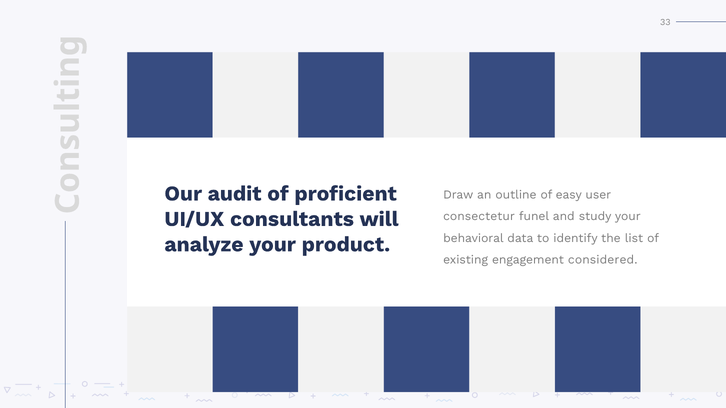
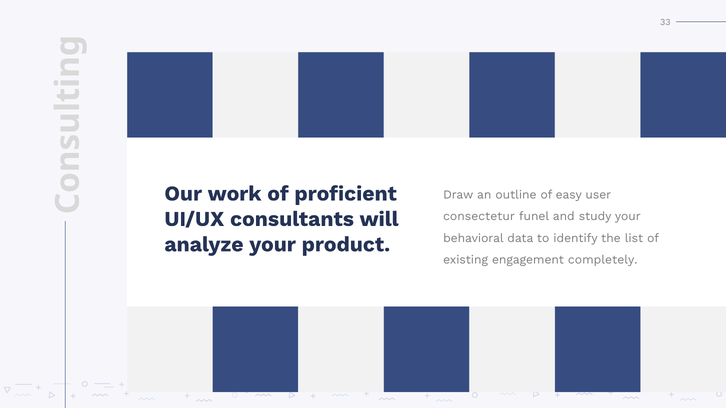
audit: audit -> work
considered: considered -> completely
